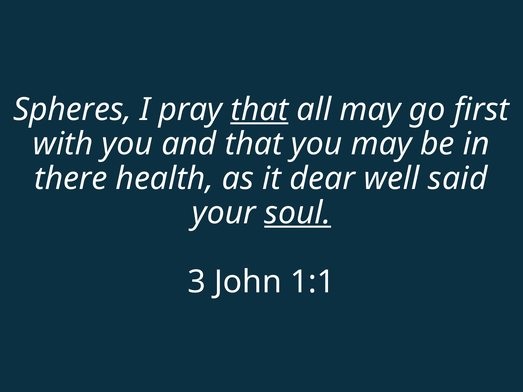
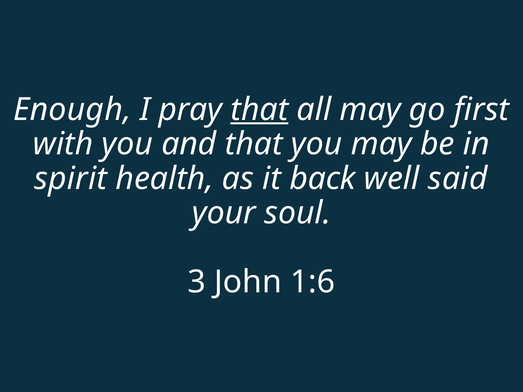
Spheres: Spheres -> Enough
there: there -> spirit
dear: dear -> back
soul underline: present -> none
1:1: 1:1 -> 1:6
